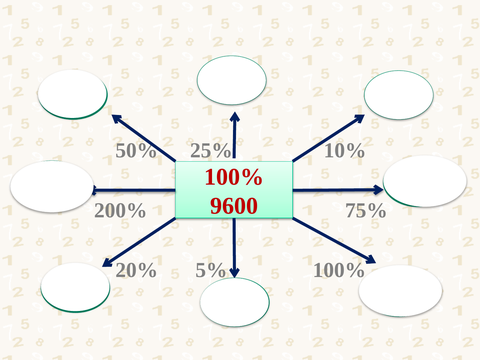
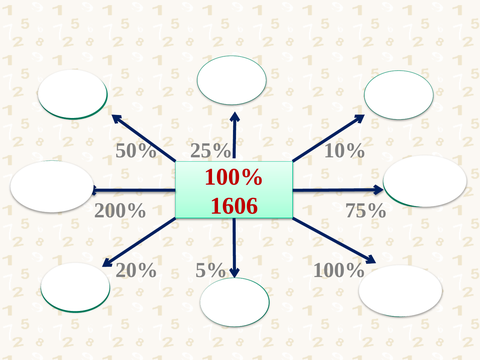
9600: 9600 -> 1606
